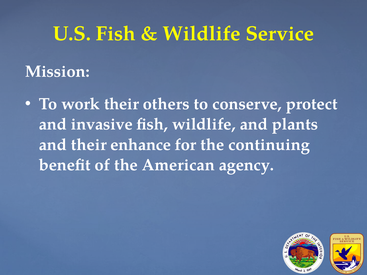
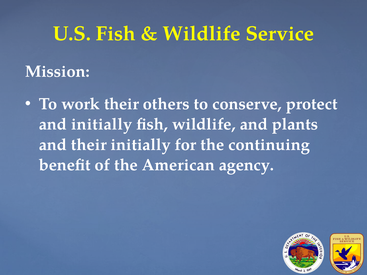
and invasive: invasive -> initially
their enhance: enhance -> initially
